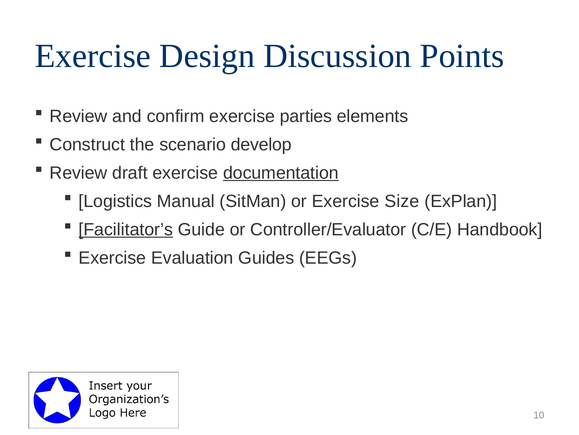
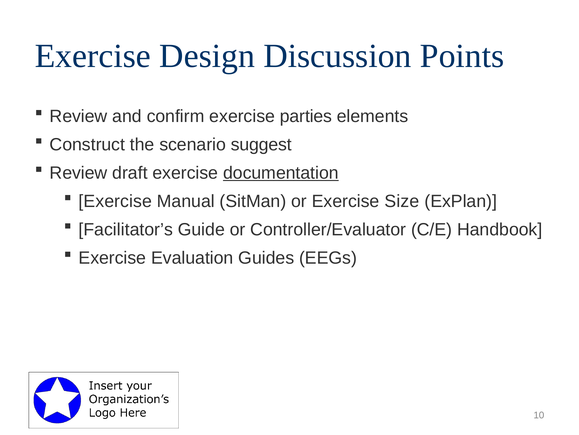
develop: develop -> suggest
Logistics at (115, 201): Logistics -> Exercise
Facilitator’s underline: present -> none
